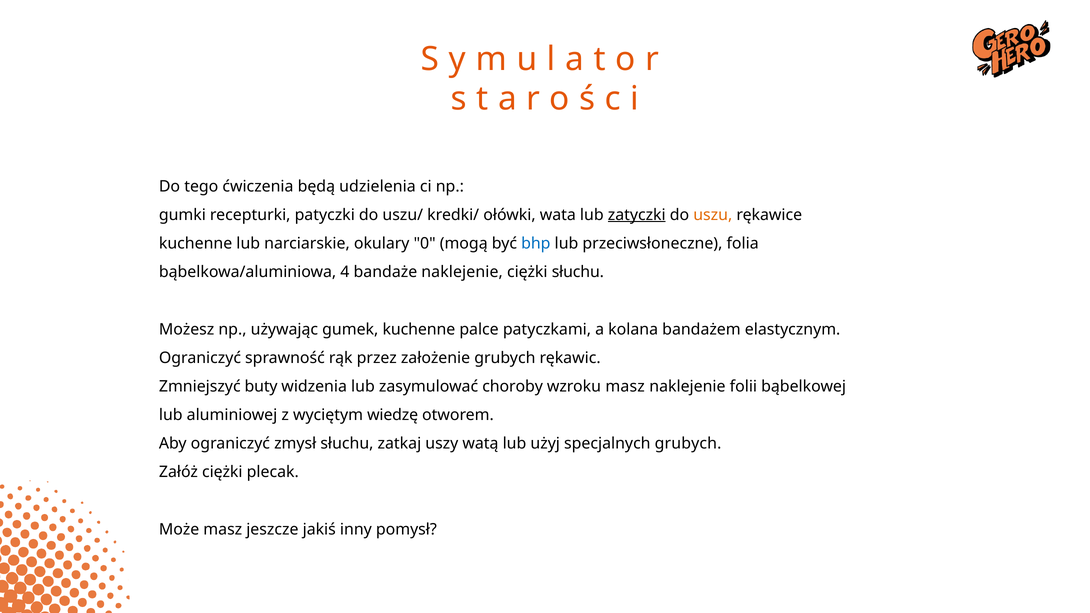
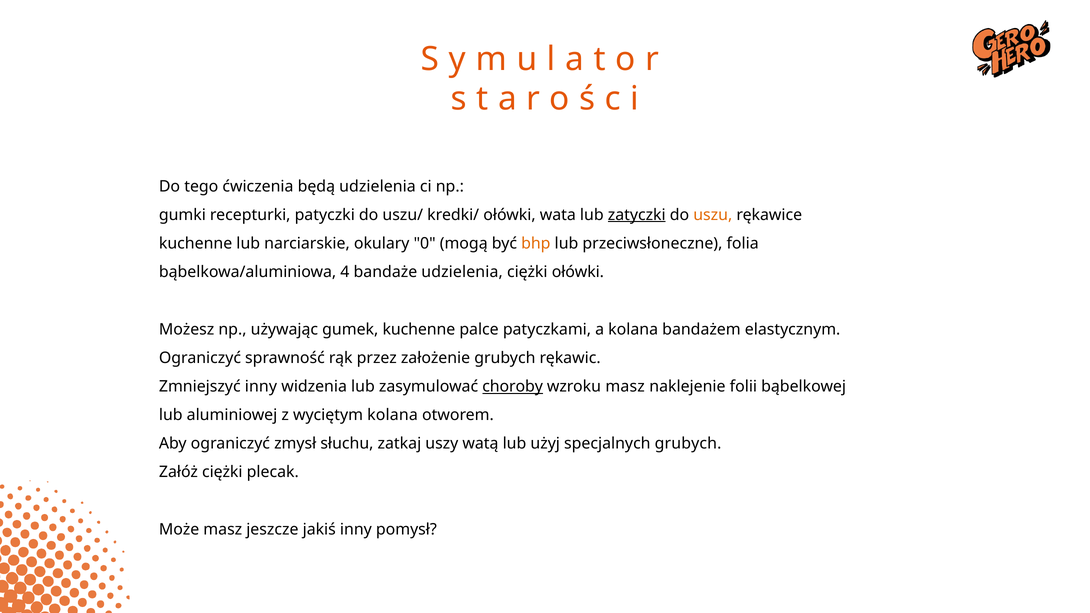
bhp colour: blue -> orange
bandaże naklejenie: naklejenie -> udzielenia
ciężki słuchu: słuchu -> ołówki
Zmniejszyć buty: buty -> inny
choroby underline: none -> present
wyciętym wiedzę: wiedzę -> kolana
